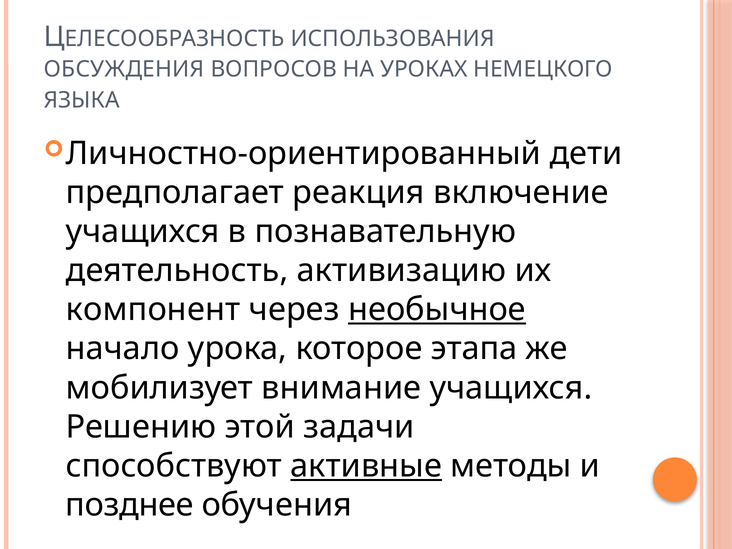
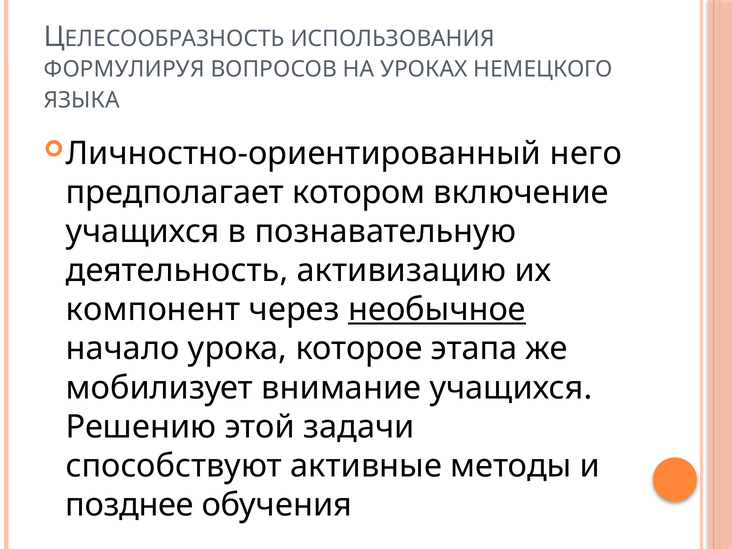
ОБСУЖДЕНИЯ: ОБСУЖДЕНИЯ -> ФОРМУЛИРУЯ
дети: дети -> него
реакция: реакция -> котором
активные underline: present -> none
